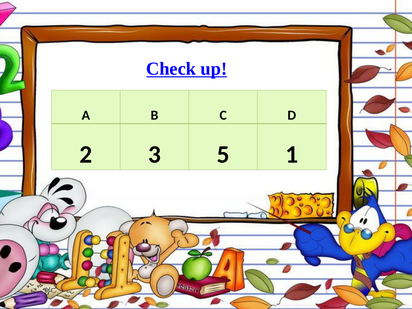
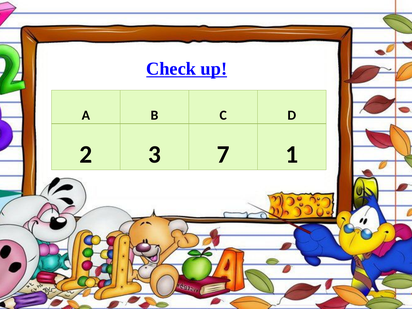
5: 5 -> 7
